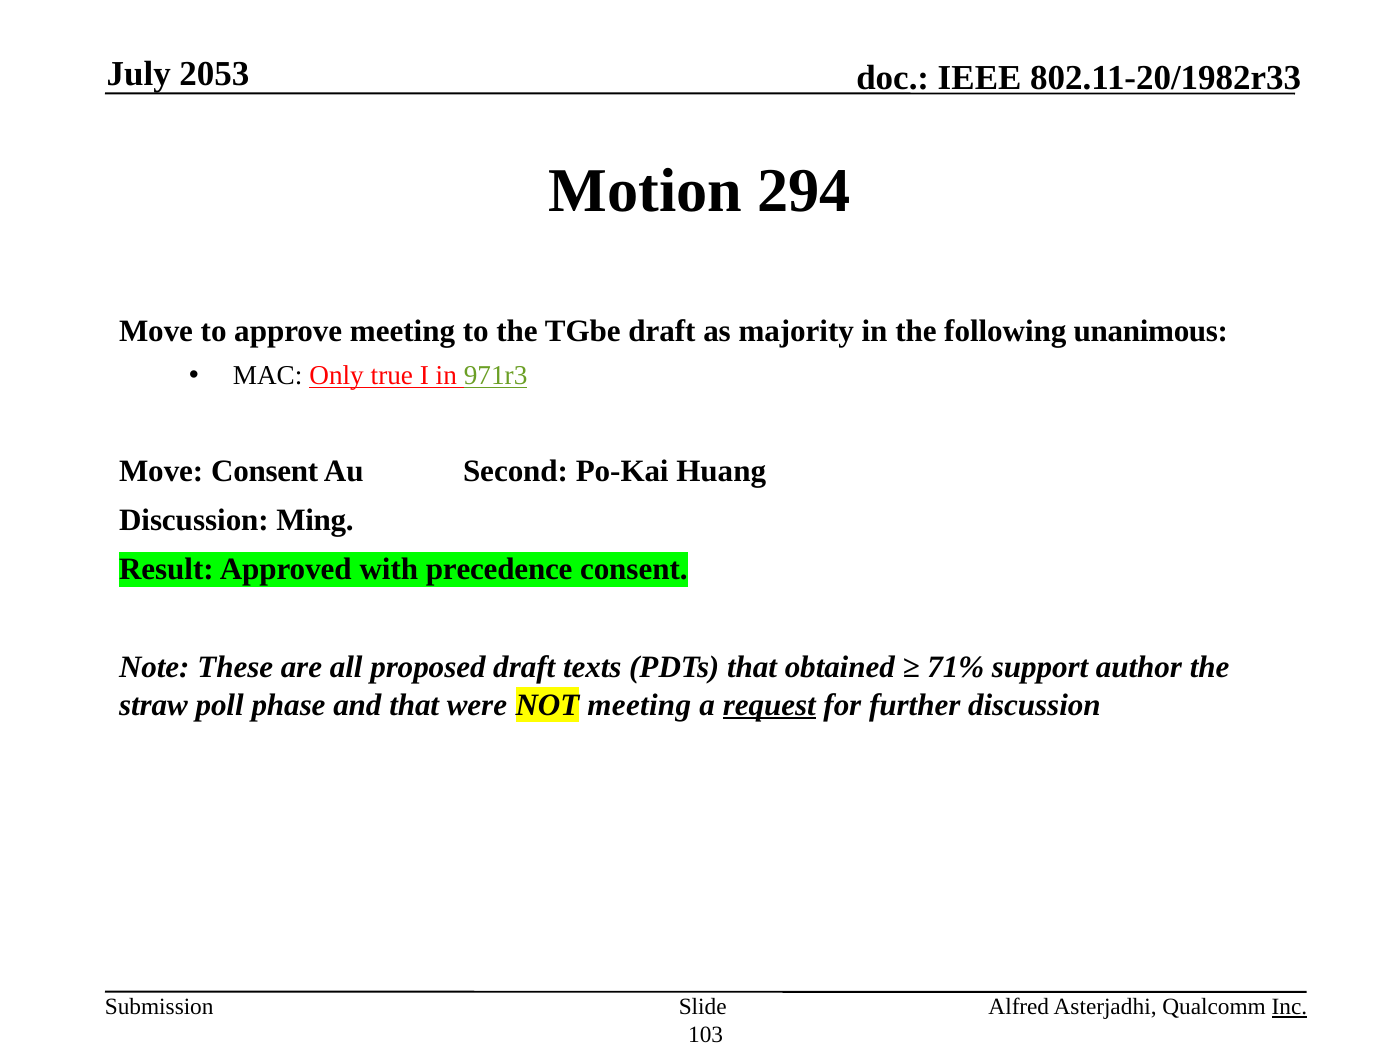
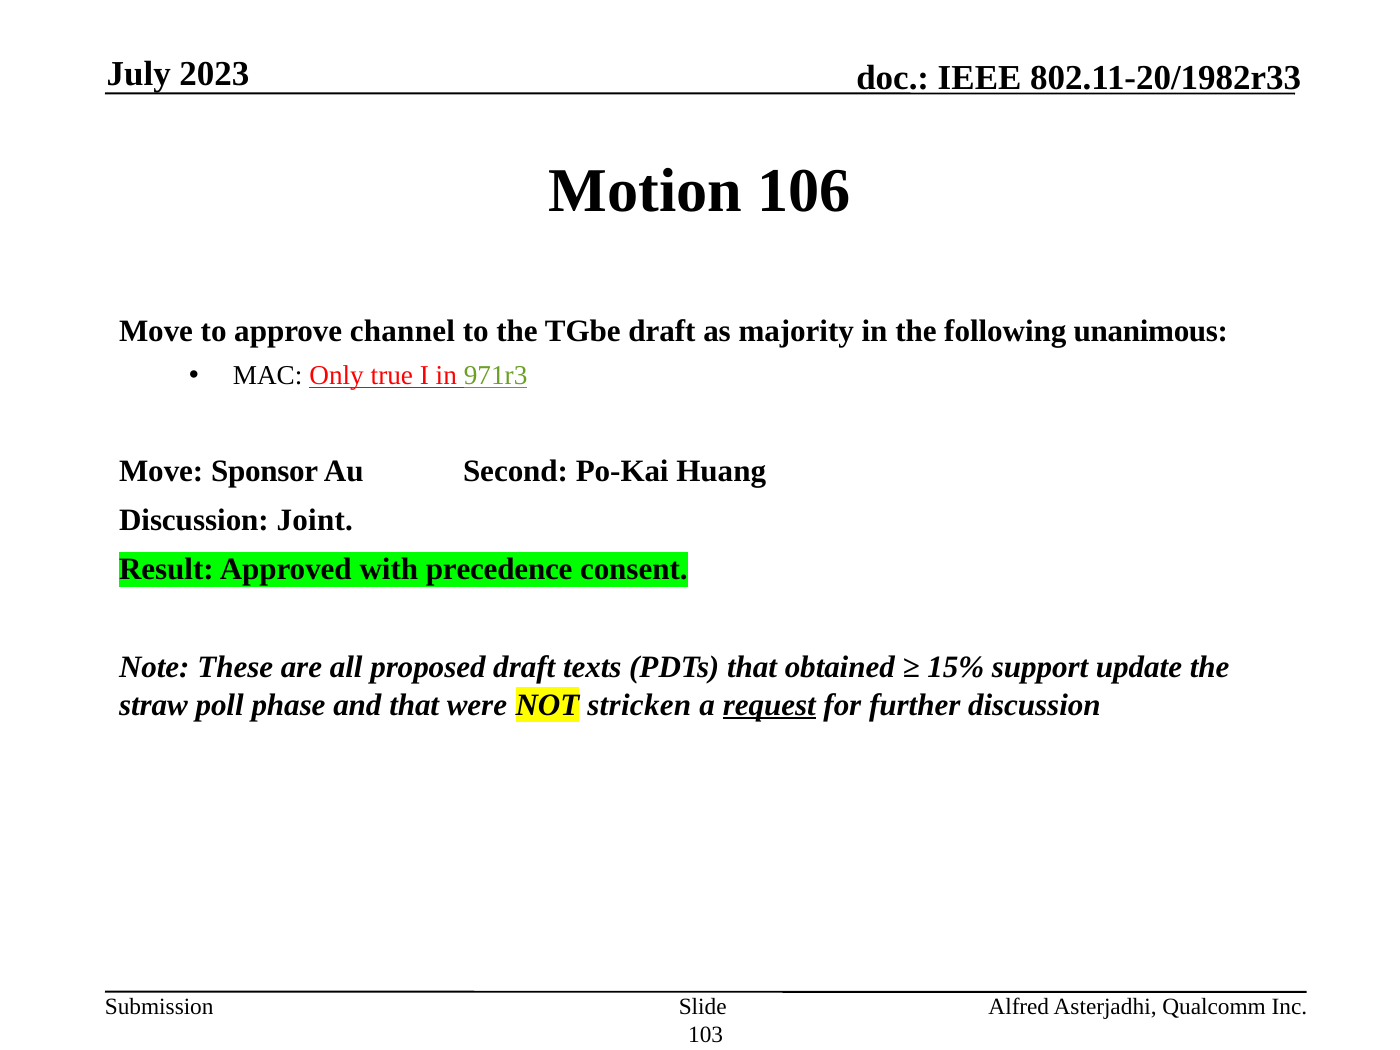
2053: 2053 -> 2023
294: 294 -> 106
approve meeting: meeting -> channel
Move Consent: Consent -> Sponsor
Ming: Ming -> Joint
71%: 71% -> 15%
author: author -> update
NOT meeting: meeting -> stricken
Inc underline: present -> none
